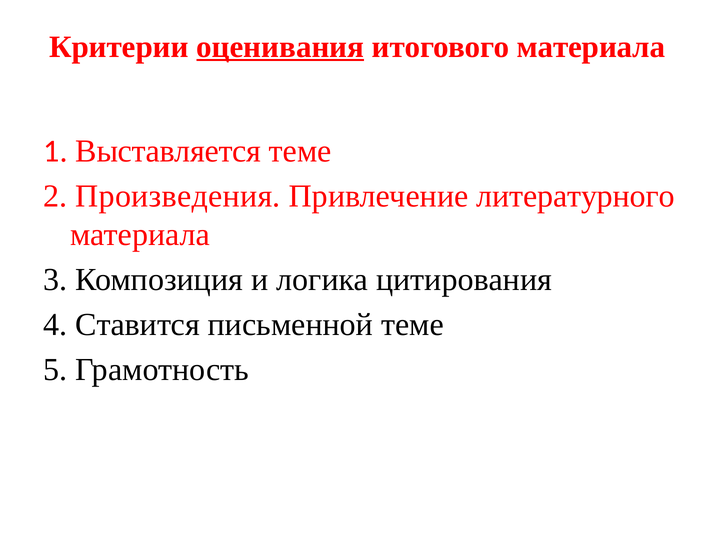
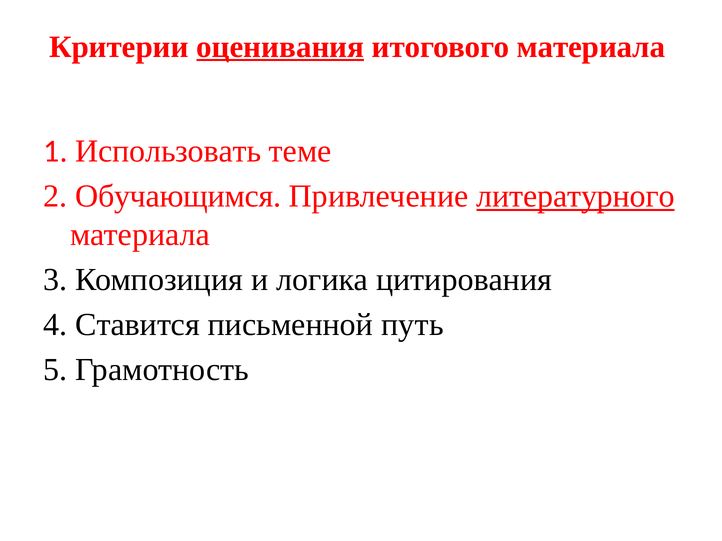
Выставляется: Выставляется -> Использовать
Произведения: Произведения -> Обучающимся
литературного underline: none -> present
письменной теме: теме -> путь
